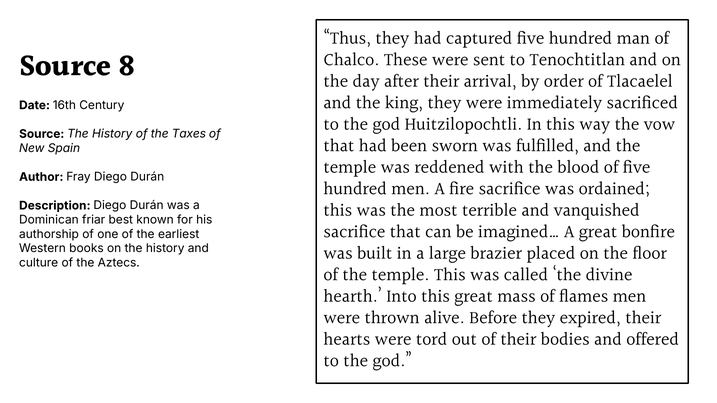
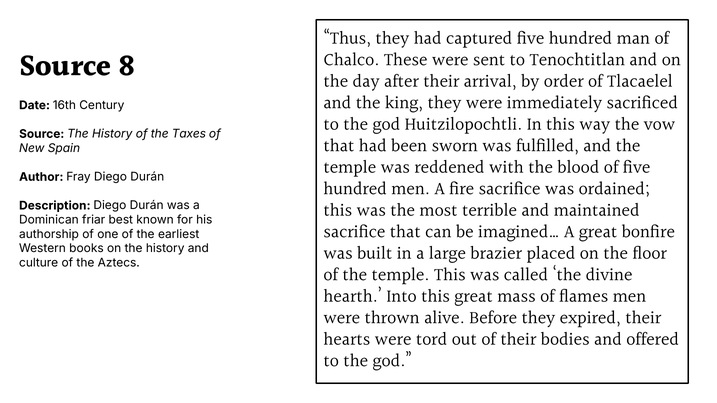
vanquished: vanquished -> maintained
